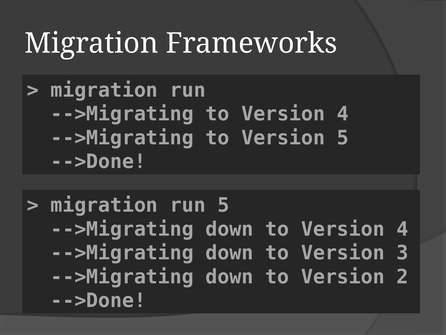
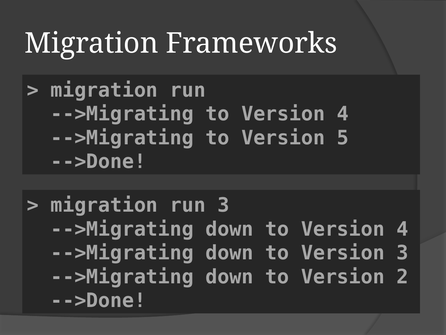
run 5: 5 -> 3
